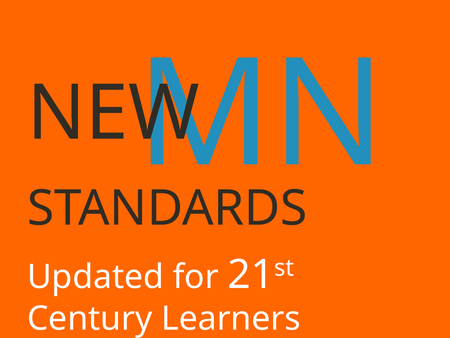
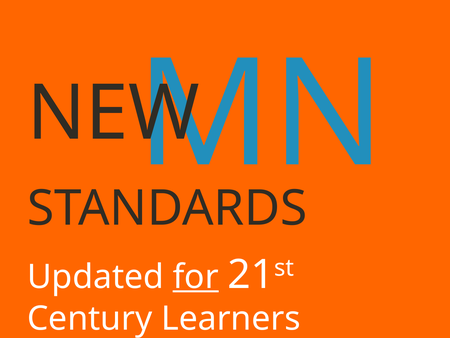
for underline: none -> present
